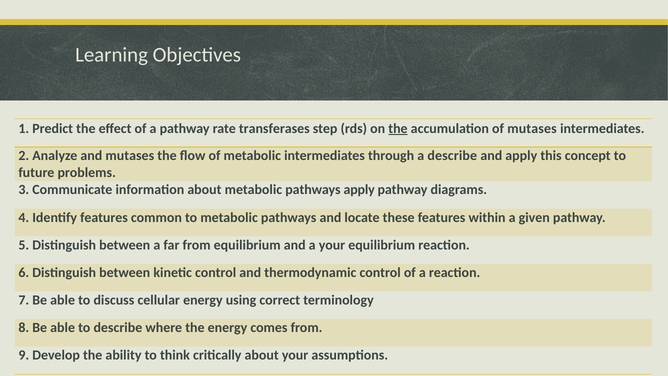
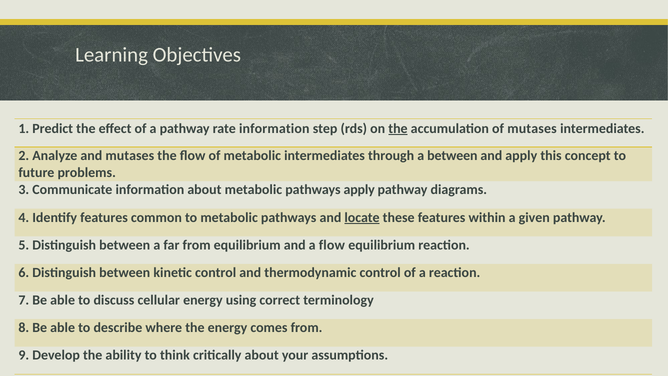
rate transferases: transferases -> information
a describe: describe -> between
locate underline: none -> present
a your: your -> flow
